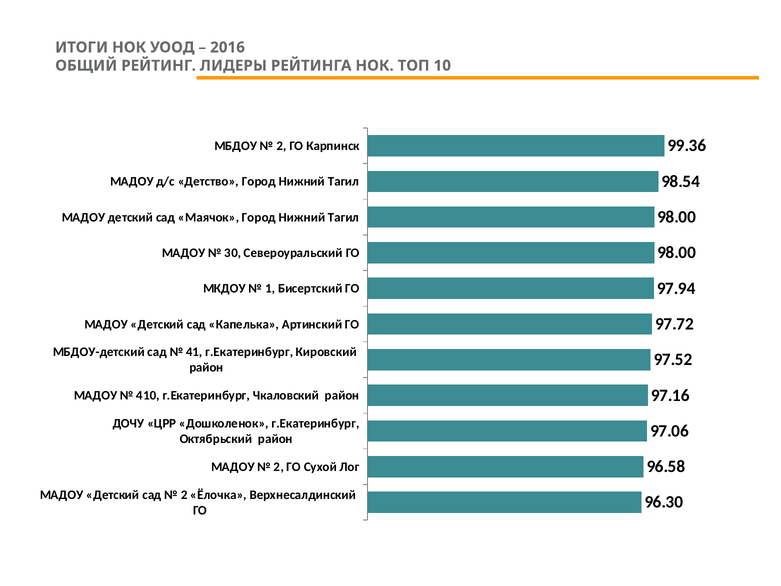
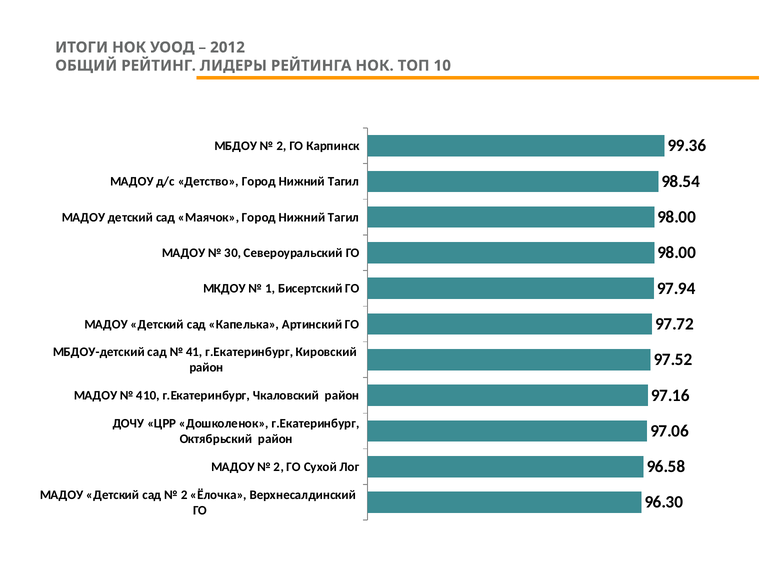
2016: 2016 -> 2012
